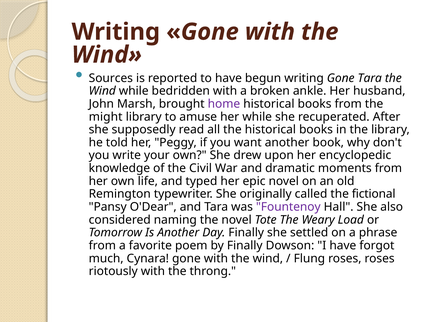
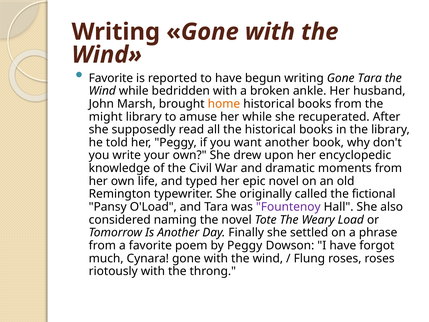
Sources at (111, 78): Sources -> Favorite
home colour: purple -> orange
O'Dear: O'Dear -> O'Load
by Finally: Finally -> Peggy
